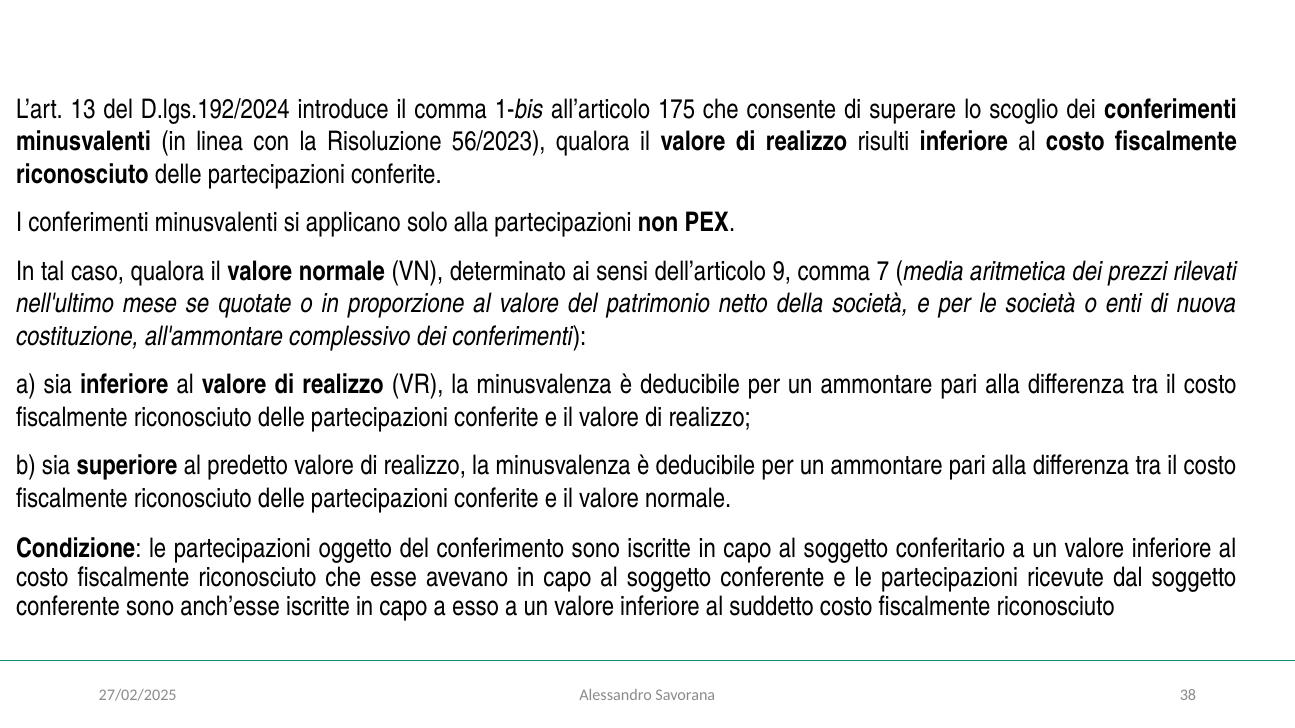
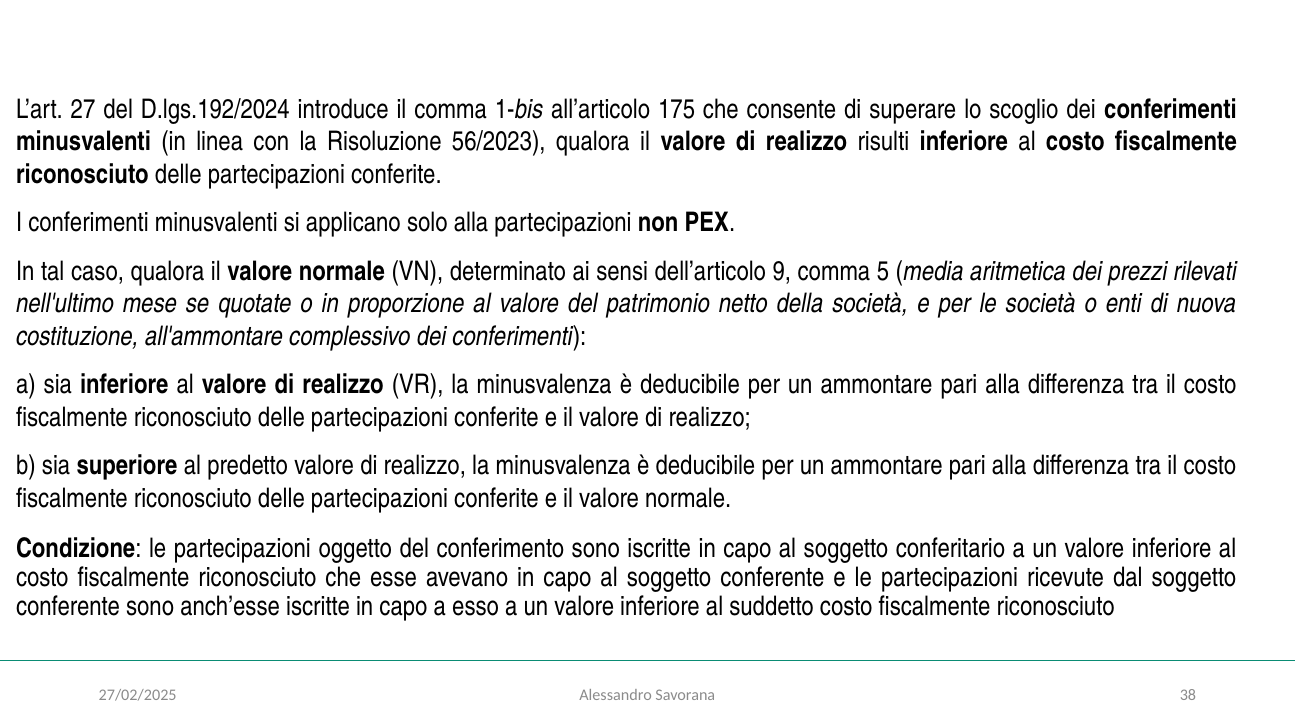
13: 13 -> 27
7: 7 -> 5
